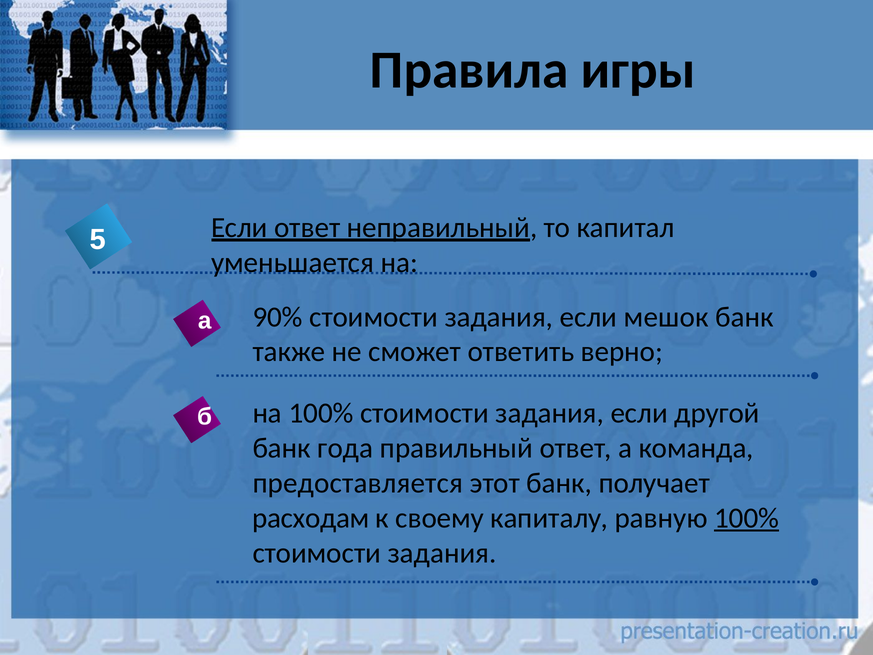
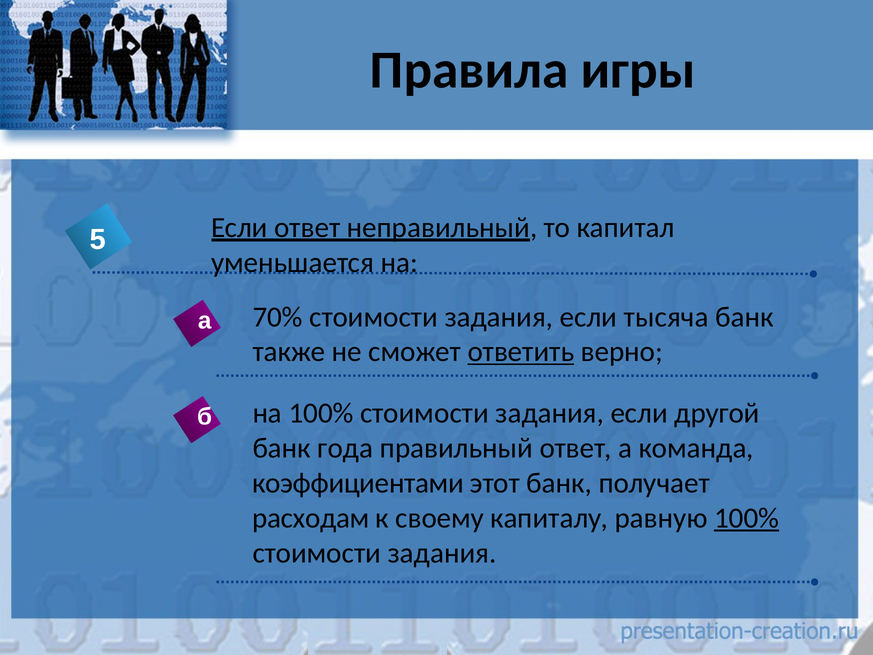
90%: 90% -> 70%
мешок: мешок -> тысяча
ответить underline: none -> present
предоставляется: предоставляется -> коэффициентами
